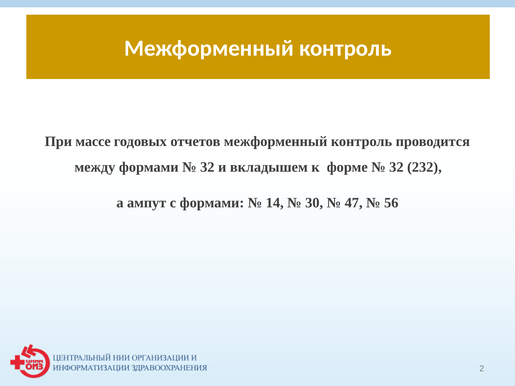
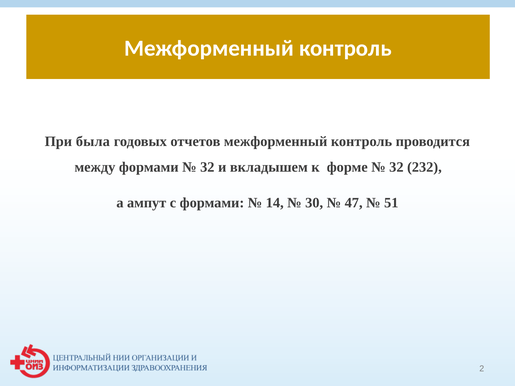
массе: массе -> была
56: 56 -> 51
